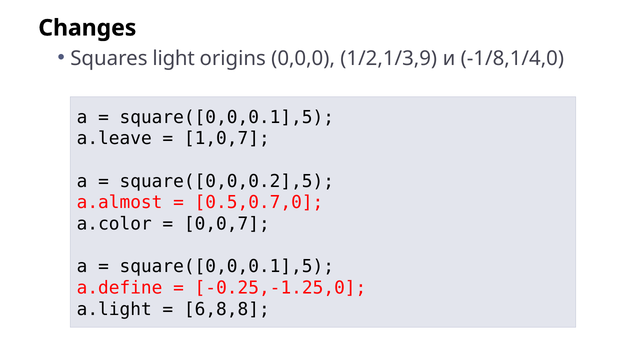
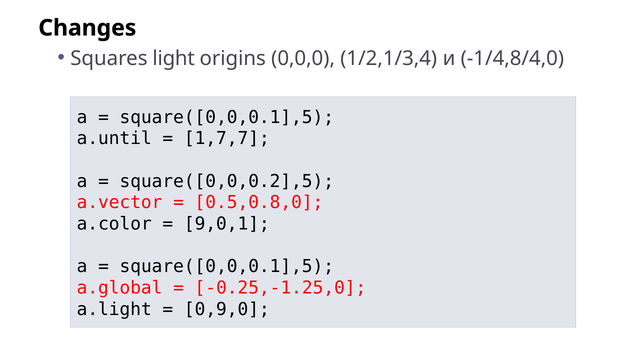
1/2,1/3,9: 1/2,1/3,9 -> 1/2,1/3,4
-1/8,1/4,0: -1/8,1/4,0 -> -1/4,8/4,0
a.leave: a.leave -> a.until
1,0,7: 1,0,7 -> 1,7,7
a.almost: a.almost -> a.vector
0.5,0.7,0: 0.5,0.7,0 -> 0.5,0.8,0
0,0,7: 0,0,7 -> 9,0,1
a.define: a.define -> a.global
6,8,8: 6,8,8 -> 0,9,0
